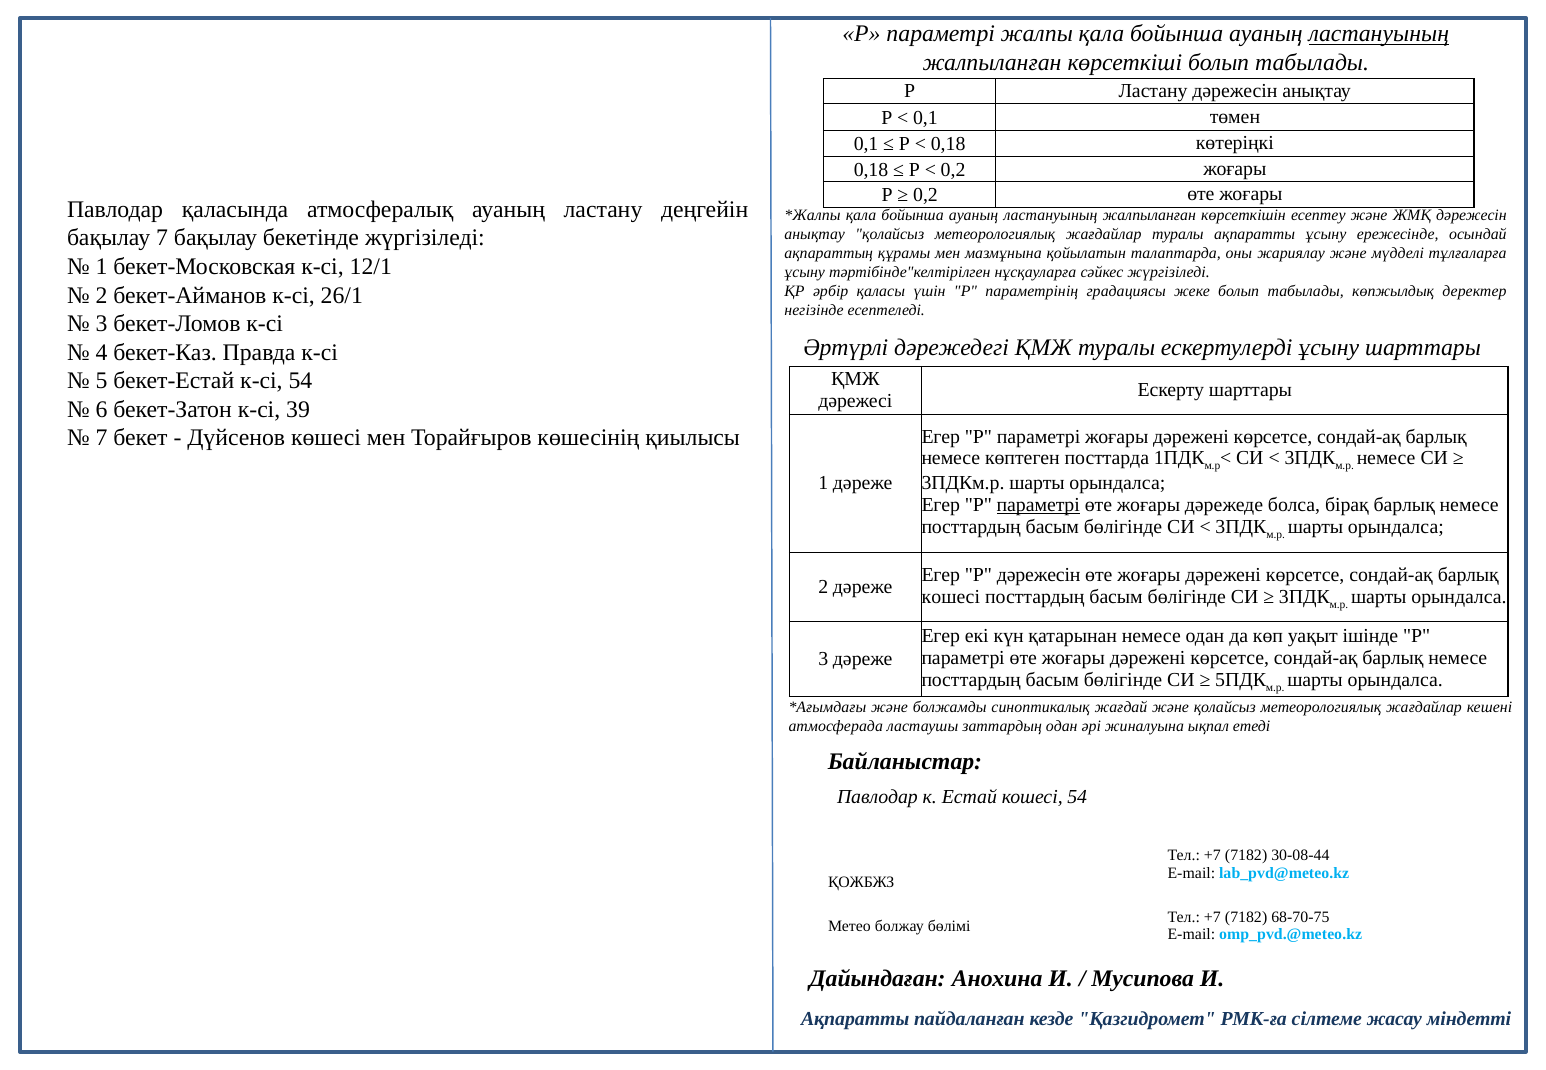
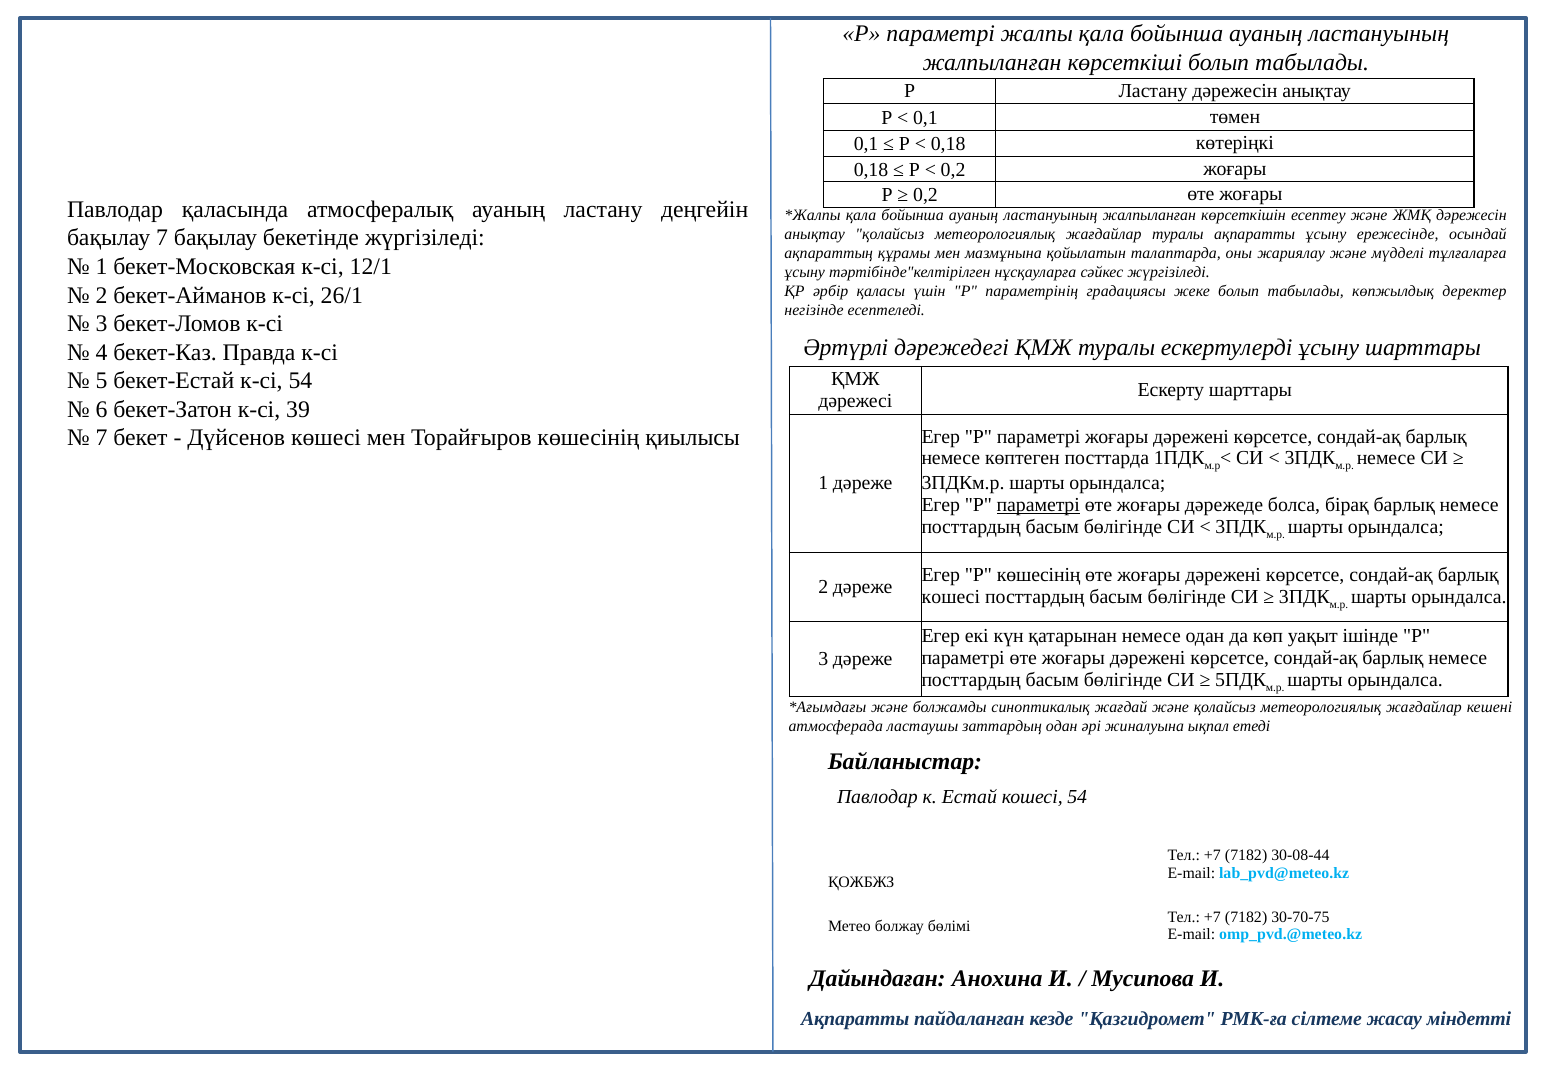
ластануының at (1379, 34) underline: present -> none
Р дәрежесін: дәрежесін -> көшесінің
68-70-75: 68-70-75 -> 30-70-75
